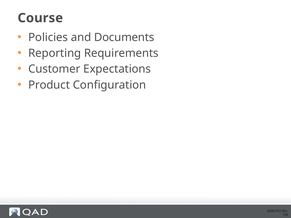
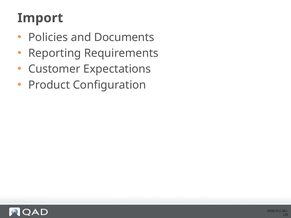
Course: Course -> Import
